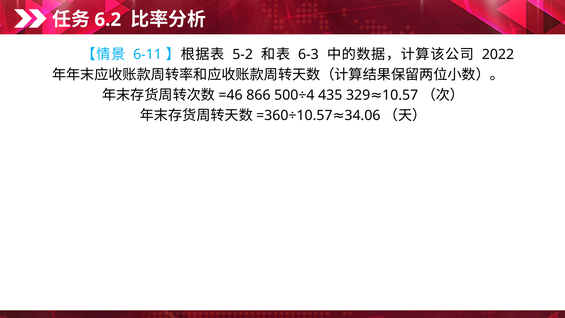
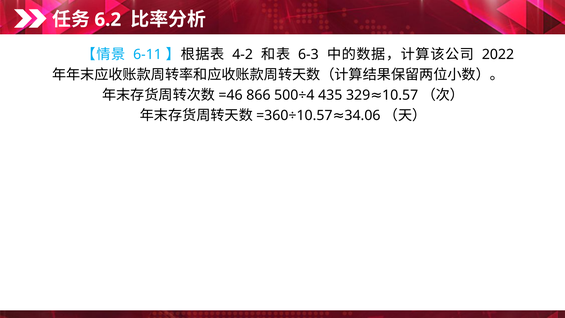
5-2: 5-2 -> 4-2
